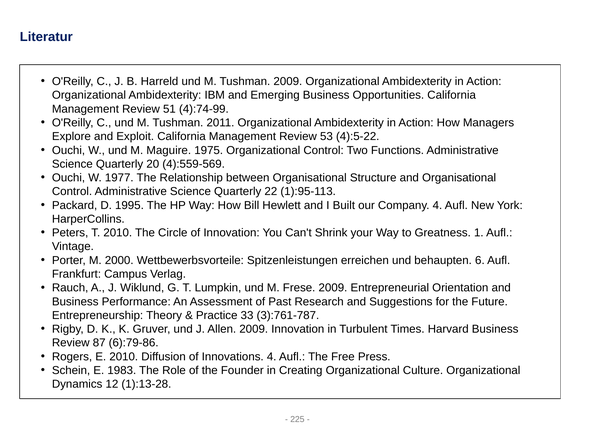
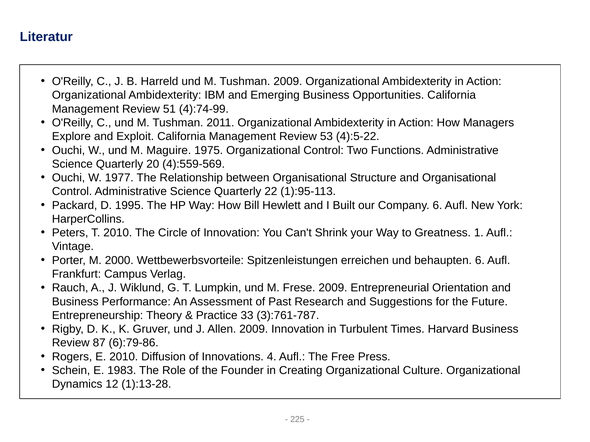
Company 4: 4 -> 6
